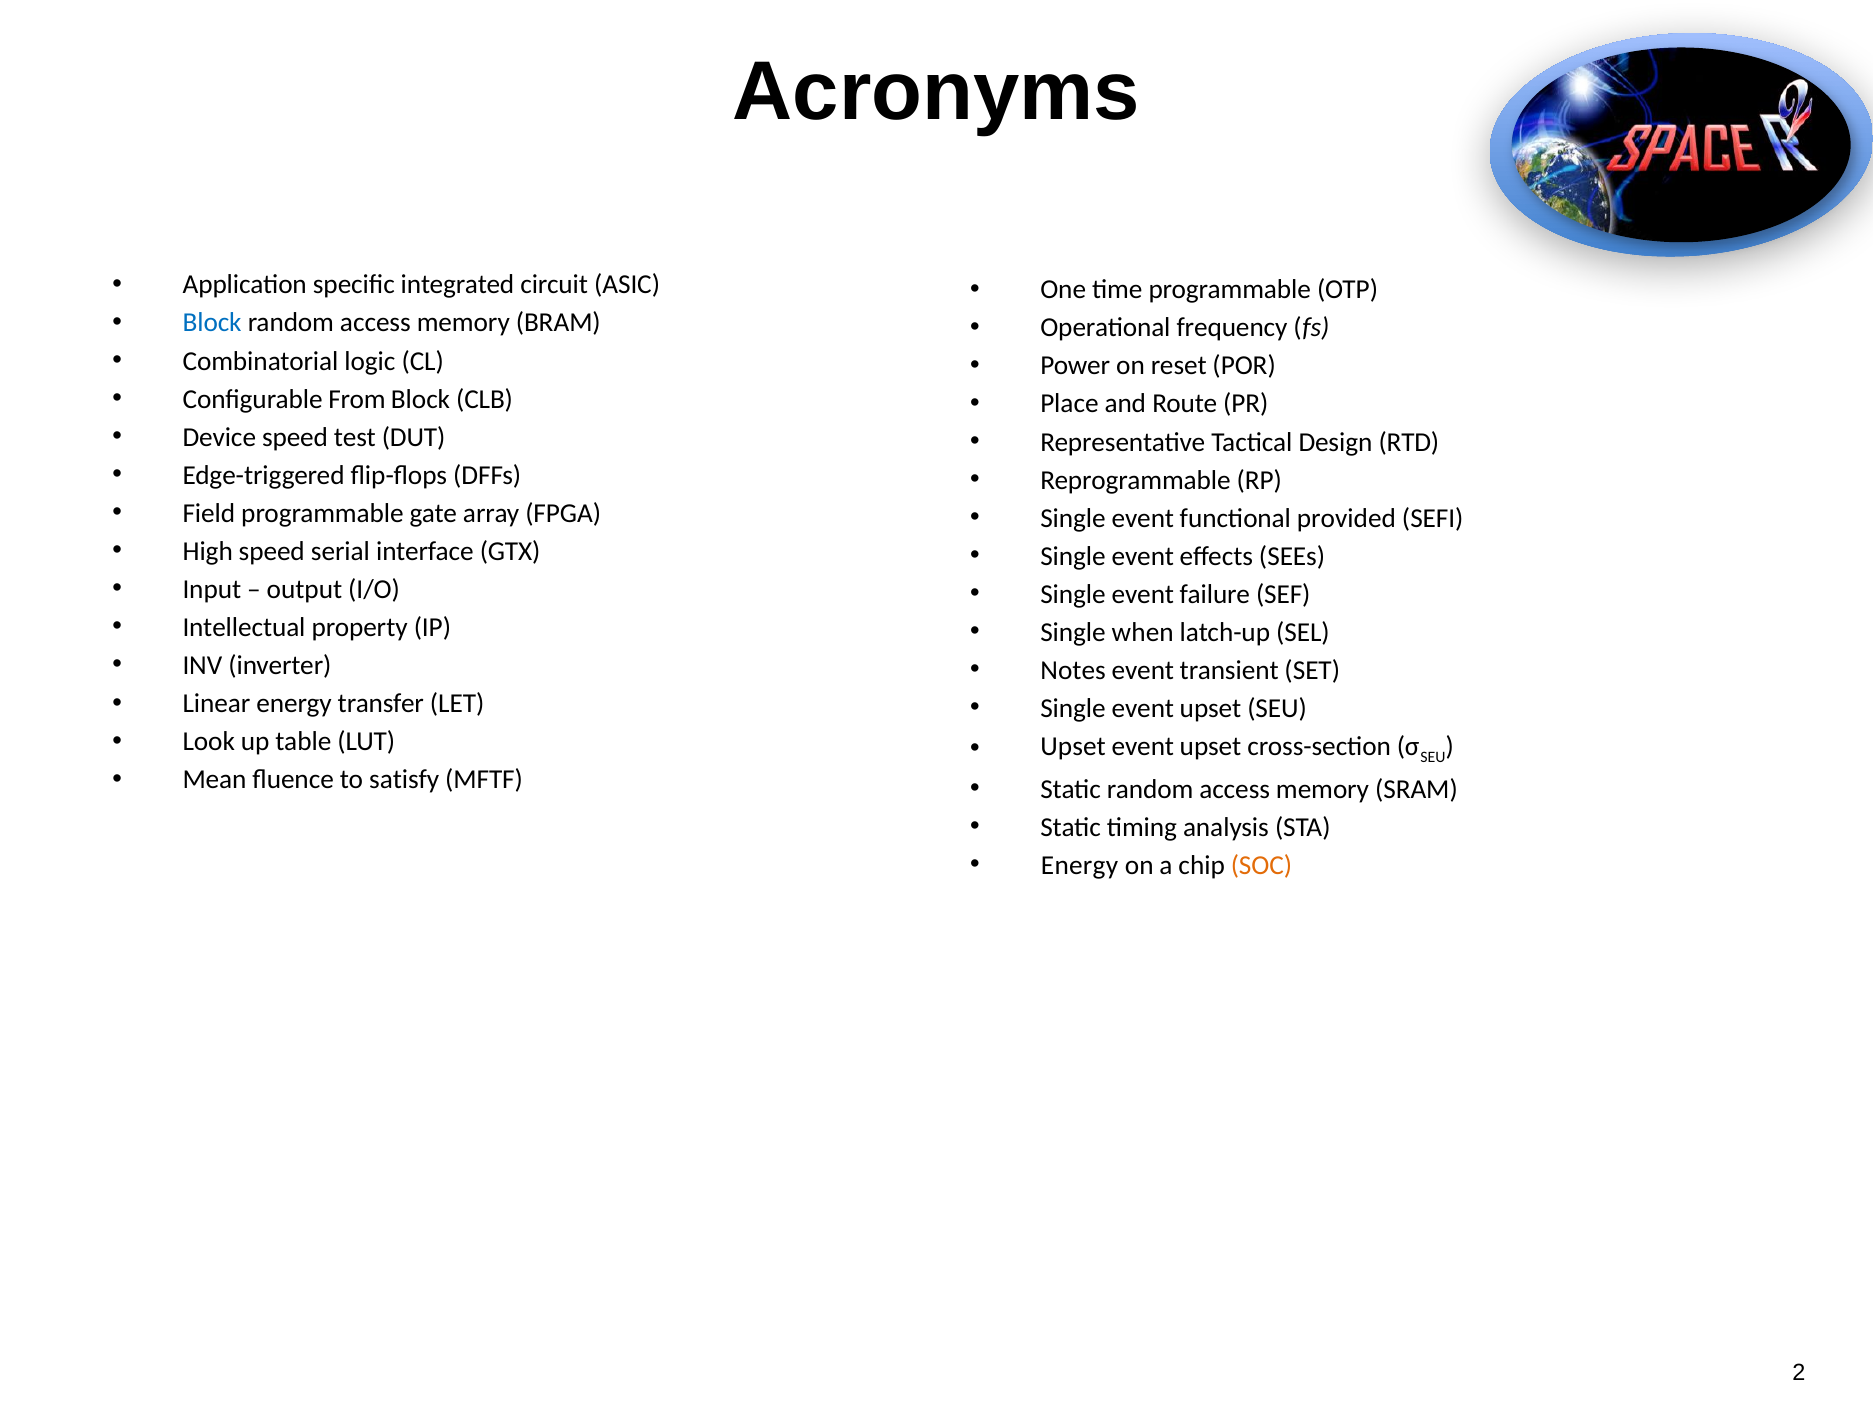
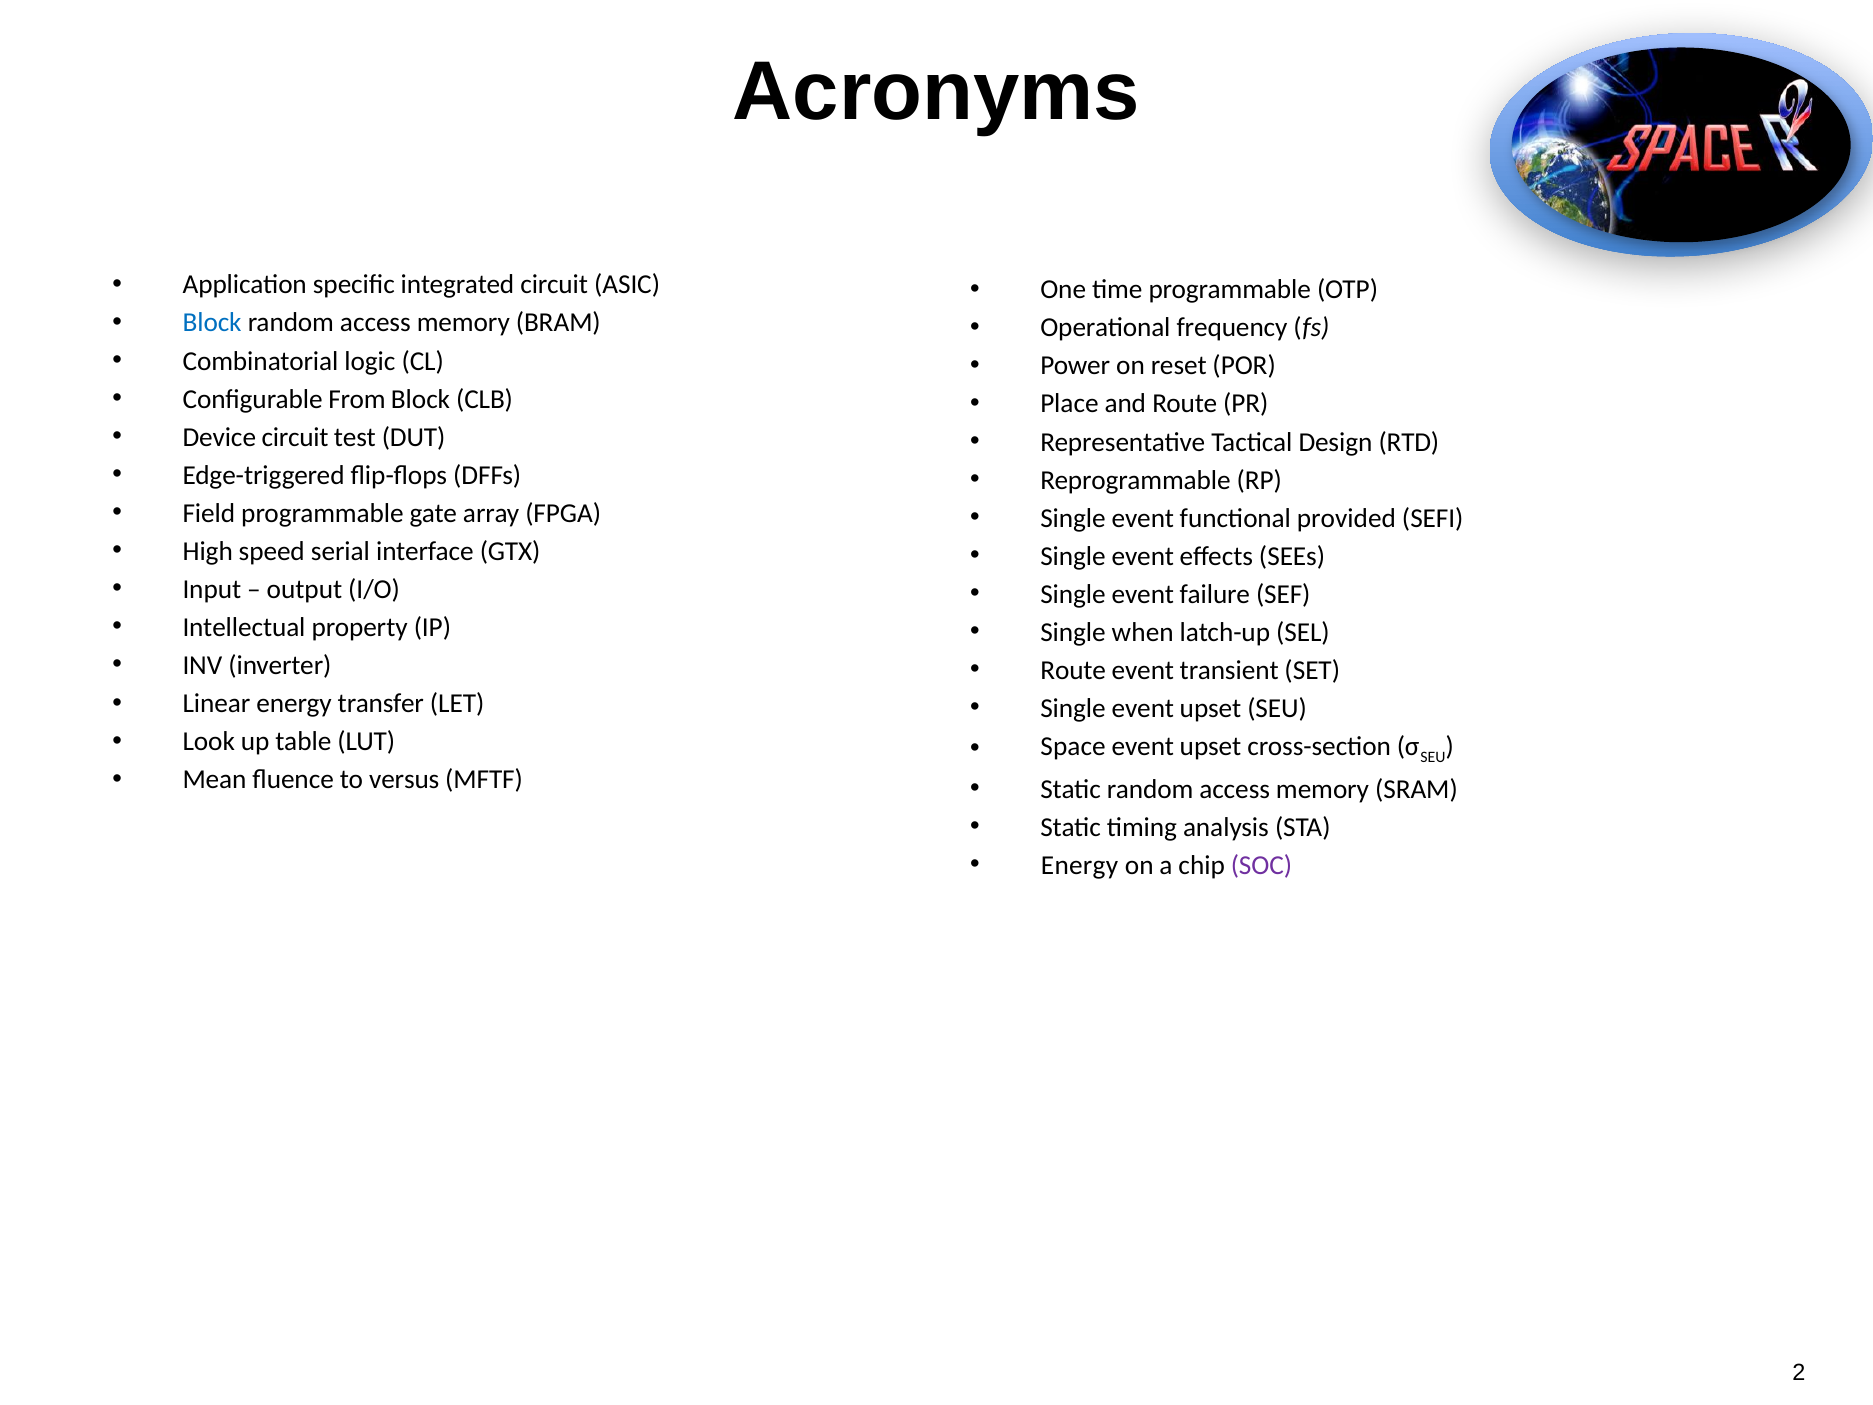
Device speed: speed -> circuit
Notes at (1073, 670): Notes -> Route
Upset at (1073, 746): Upset -> Space
satisfy: satisfy -> versus
SOC colour: orange -> purple
